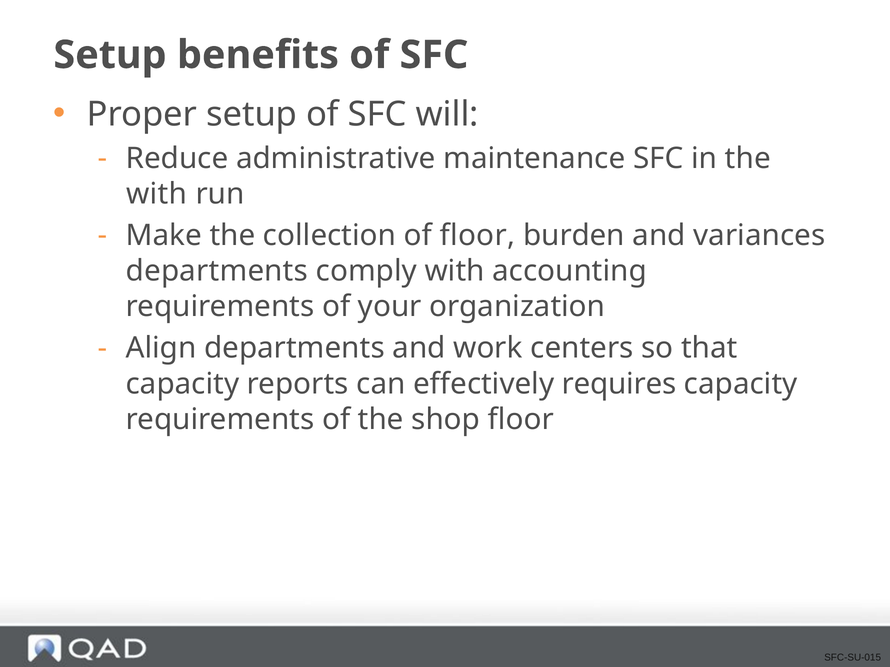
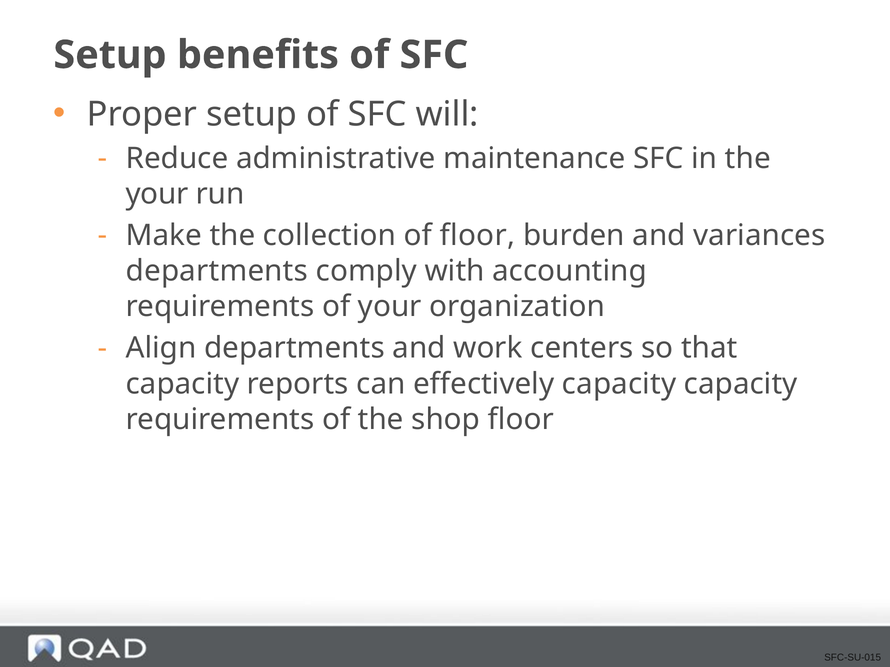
with at (157, 194): with -> your
effectively requires: requires -> capacity
